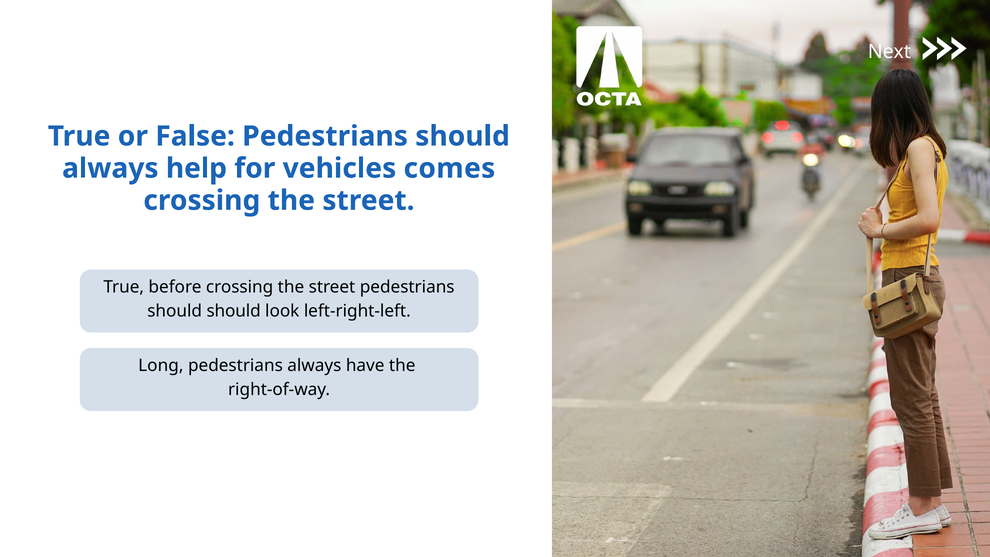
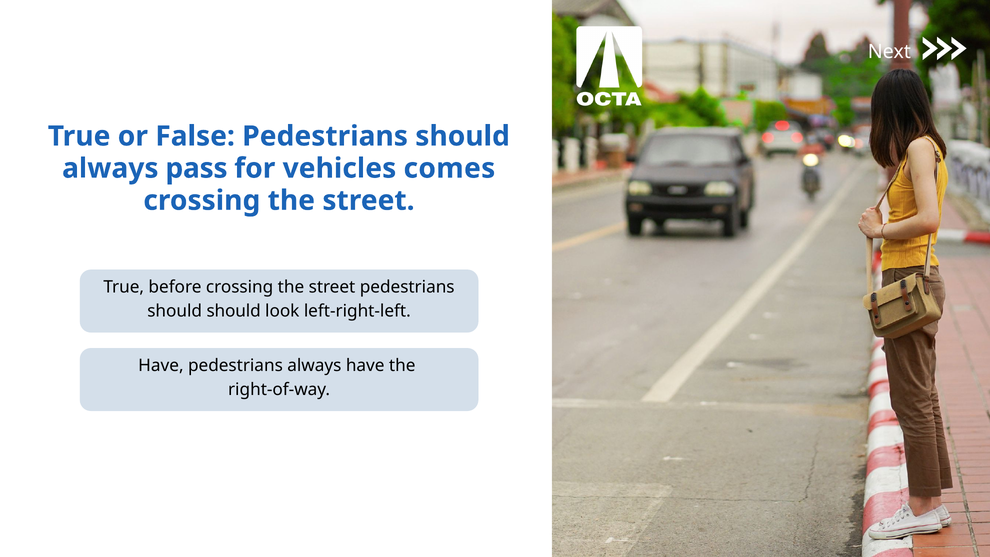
help: help -> pass
Long at (161, 365): Long -> Have
